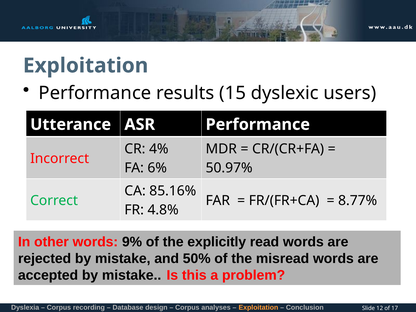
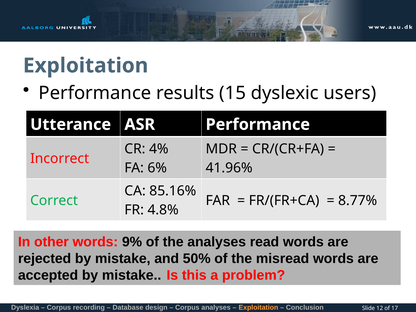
50.97%: 50.97% -> 41.96%
the explicitly: explicitly -> analyses
